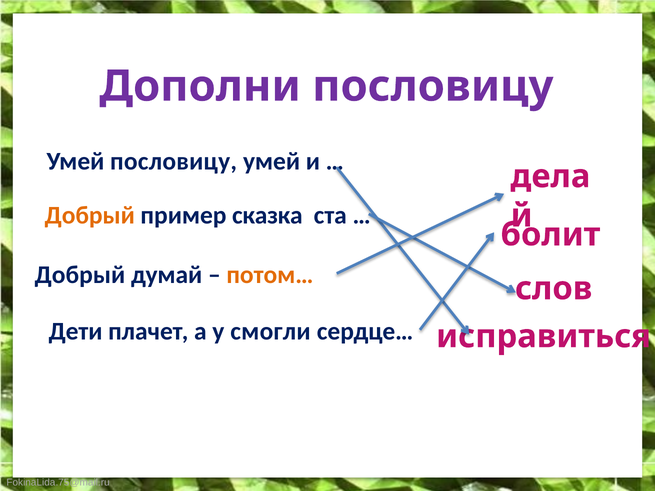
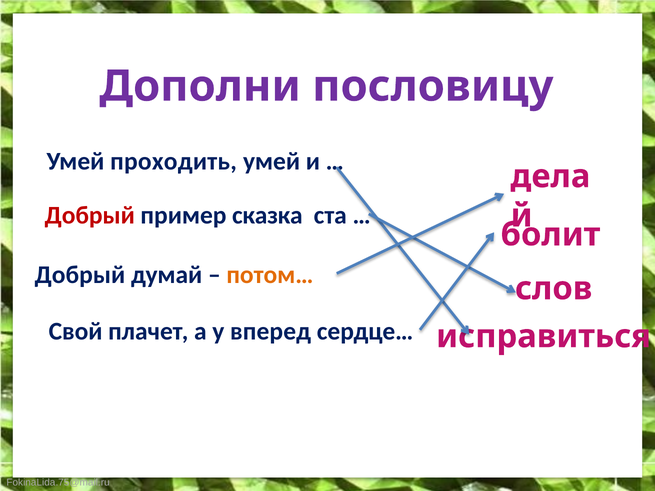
Умей пословицу: пословицу -> проходить
Добрый at (90, 215) colour: orange -> red
Дети: Дети -> Свой
смогли: смогли -> вперед
